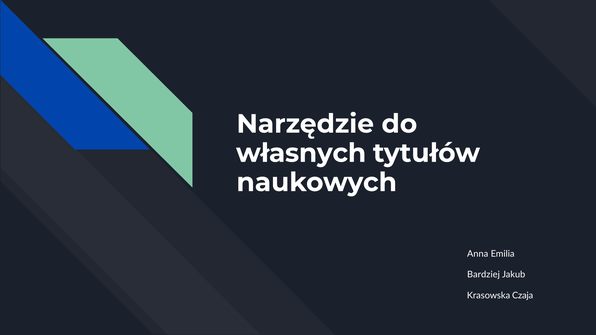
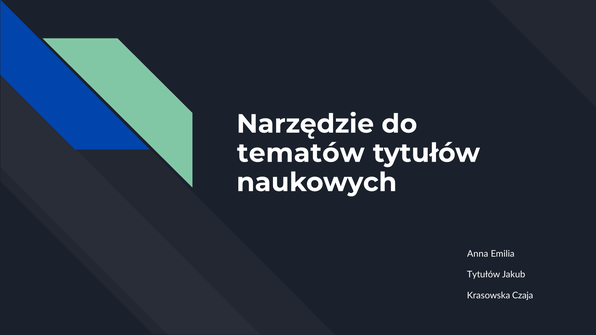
własnych: własnych -> tematów
Bardziej at (483, 275): Bardziej -> Tytułów
